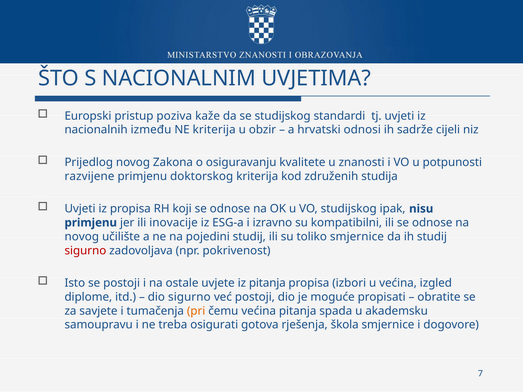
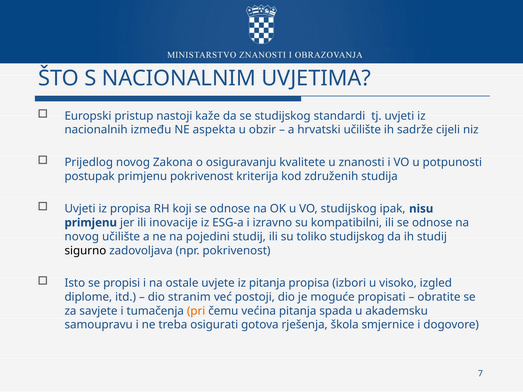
poziva: poziva -> nastoji
NE kriterija: kriterija -> aspekta
hrvatski odnosi: odnosi -> učilište
razvijene: razvijene -> postupak
primjenu doktorskog: doktorskog -> pokrivenost
toliko smjernice: smjernice -> studijskog
sigurno at (85, 251) colour: red -> black
se postoji: postoji -> propisi
u većina: većina -> visoko
dio sigurno: sigurno -> stranim
